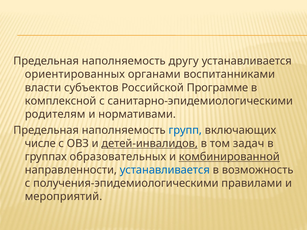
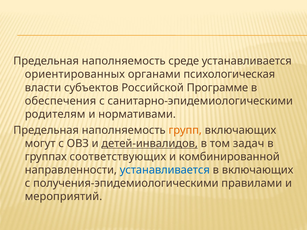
другу: другу -> среде
воспитанниками: воспитанниками -> психологическая
комплексной: комплексной -> обеспечения
групп colour: blue -> orange
числе: числе -> могут
образовательных: образовательных -> соответствующих
комбинированной underline: present -> none
в возможность: возможность -> включающих
